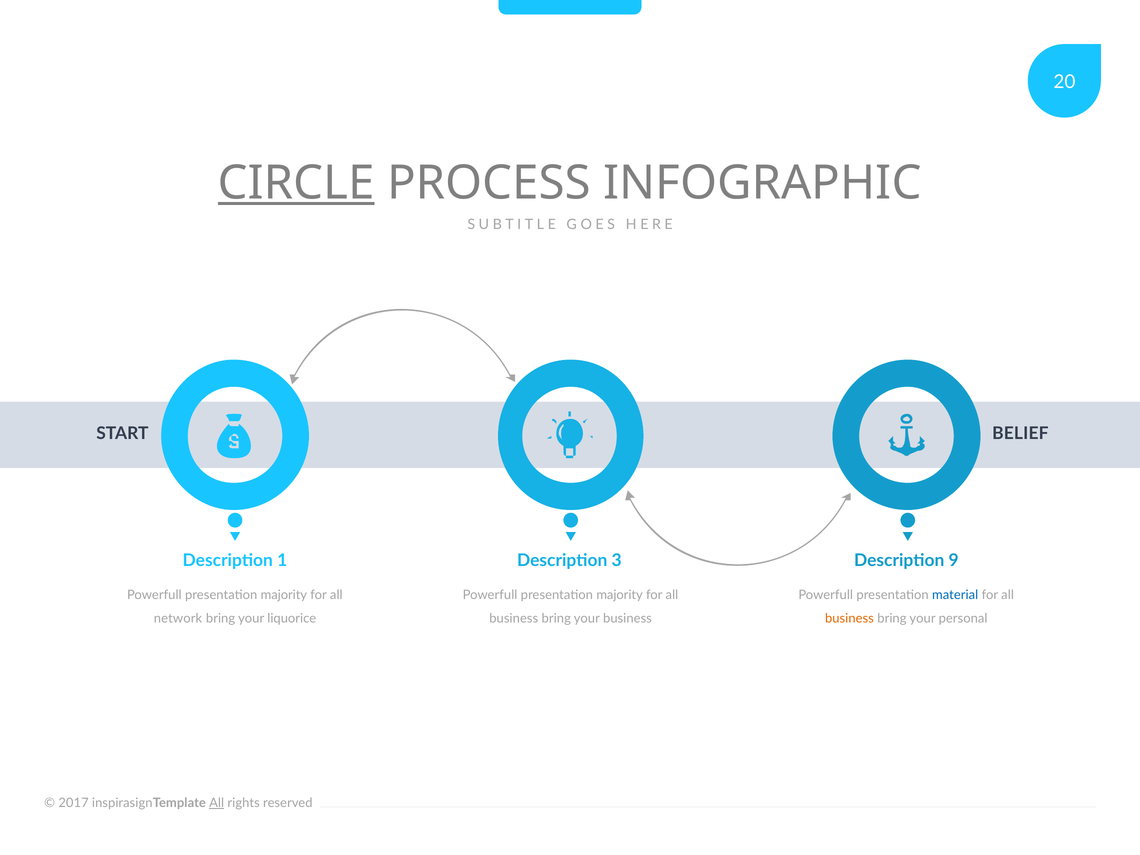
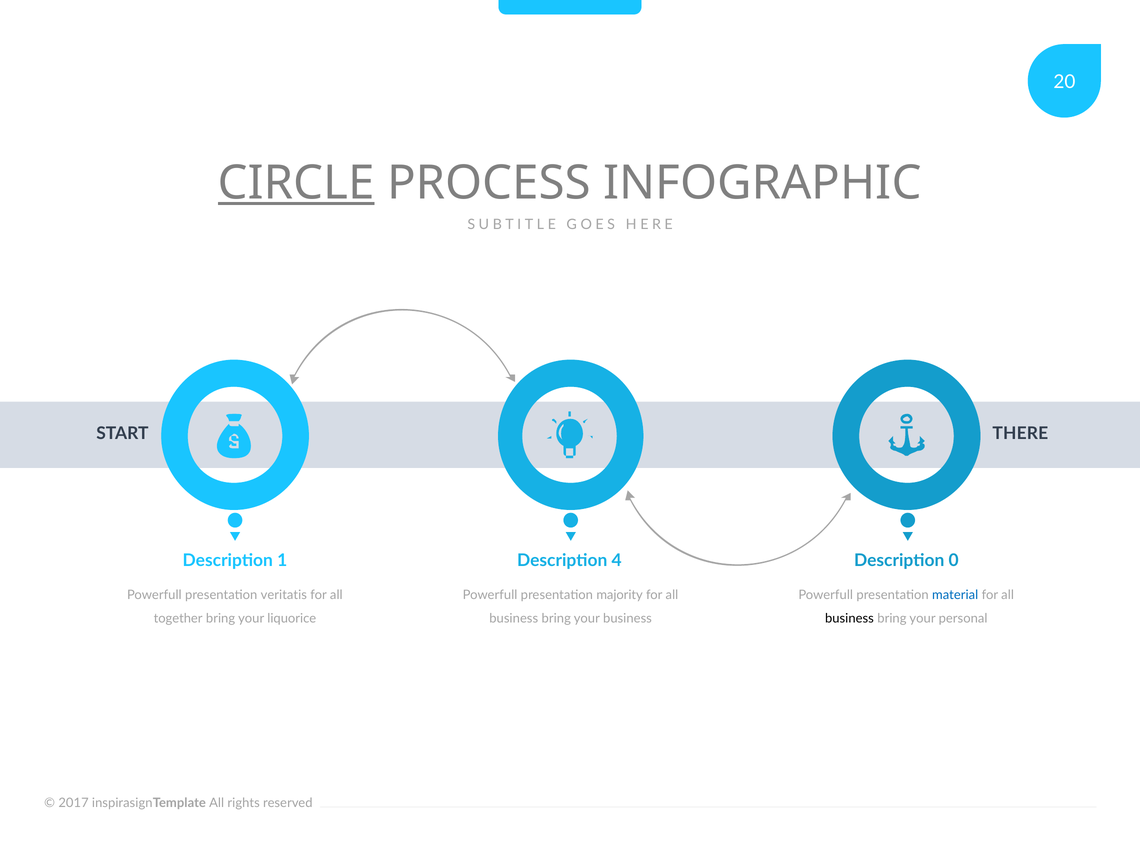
BELIEF: BELIEF -> THERE
3: 3 -> 4
9: 9 -> 0
majority at (284, 595): majority -> veritatis
network: network -> together
business at (849, 619) colour: orange -> black
All at (217, 803) underline: present -> none
